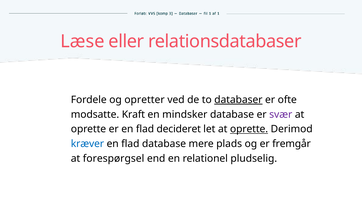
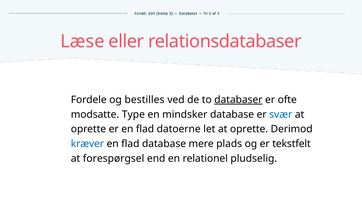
opretter: opretter -> bestilles
Kraft: Kraft -> Type
svær colour: purple -> blue
decideret: decideret -> datoerne
oprette at (249, 129) underline: present -> none
fremgår: fremgår -> tekstfelt
